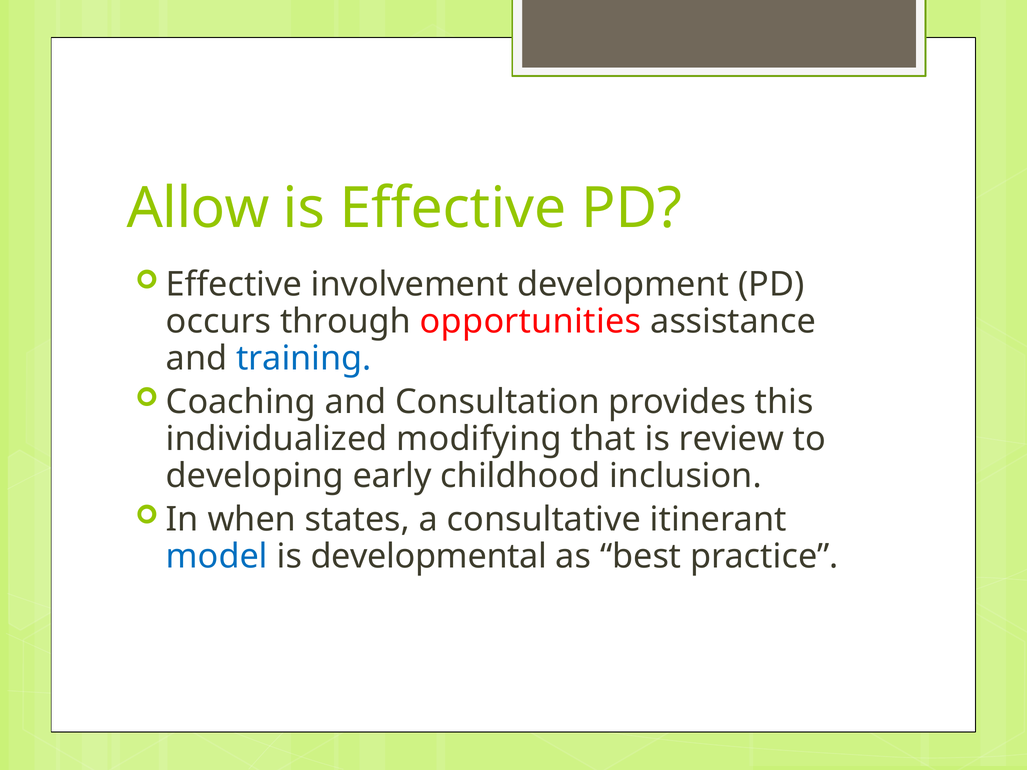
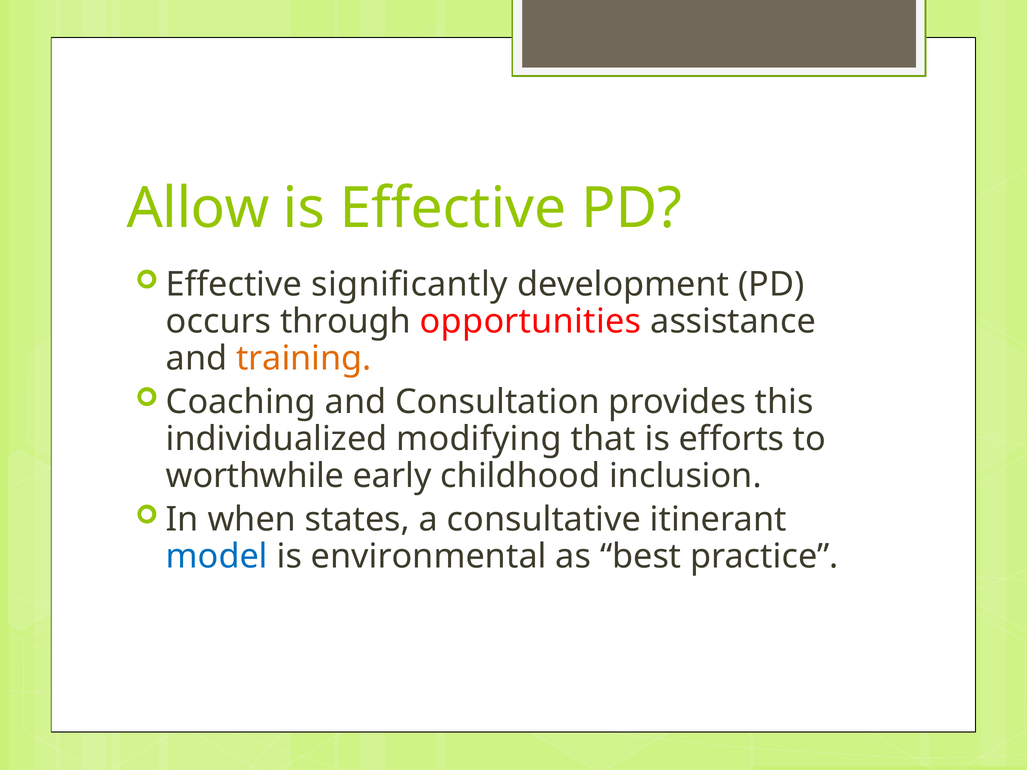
involvement: involvement -> significantly
training colour: blue -> orange
review: review -> efforts
developing: developing -> worthwhile
developmental: developmental -> environmental
